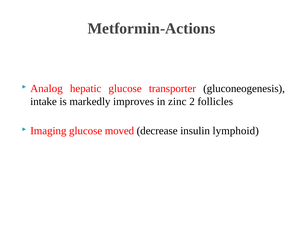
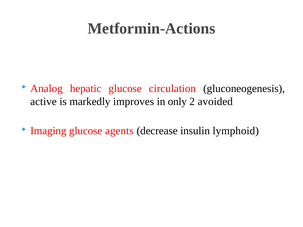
transporter: transporter -> circulation
intake: intake -> active
zinc: zinc -> only
follicles: follicles -> avoided
moved: moved -> agents
